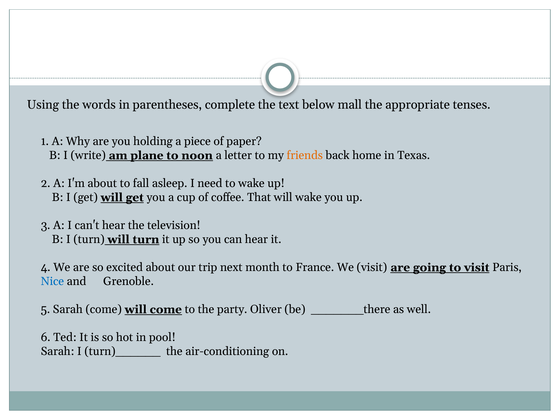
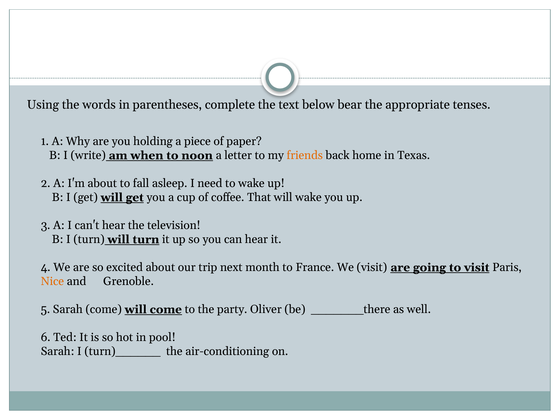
mall: mall -> bear
plane: plane -> when
Nice colour: blue -> orange
